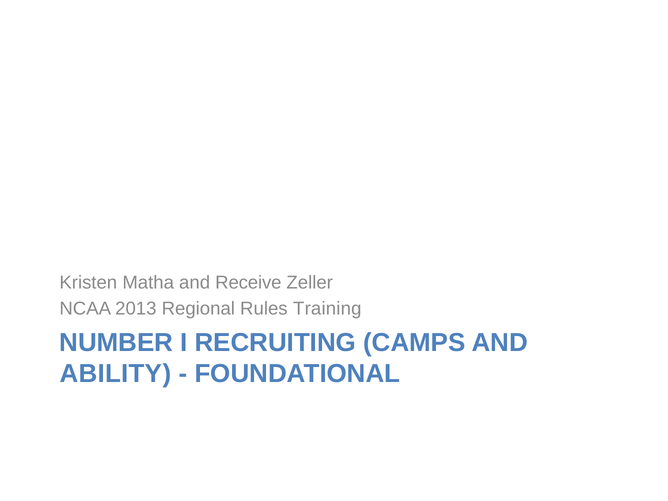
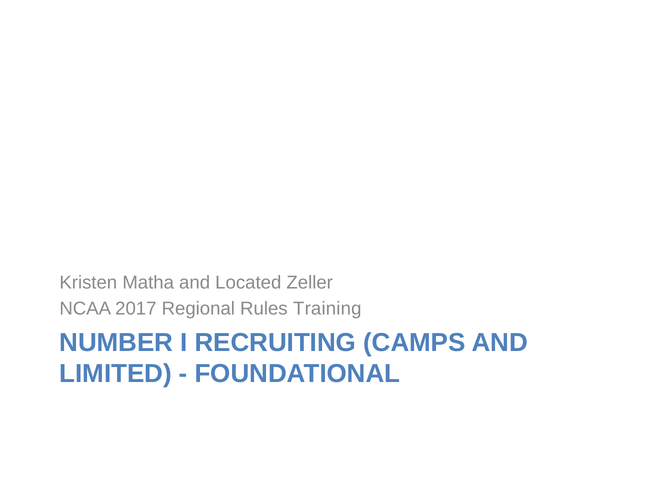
Receive: Receive -> Located
2013: 2013 -> 2017
ABILITY: ABILITY -> LIMITED
